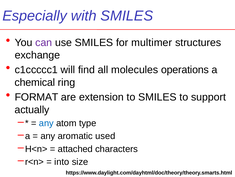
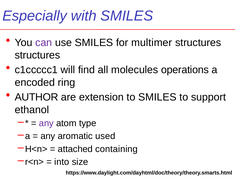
exchange at (37, 55): exchange -> structures
chemical: chemical -> encoded
FORMAT: FORMAT -> AUTHOR
actually: actually -> ethanol
any at (46, 123) colour: blue -> purple
characters: characters -> containing
